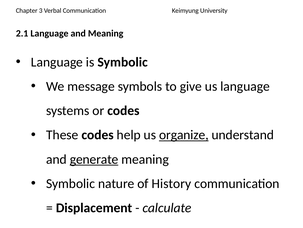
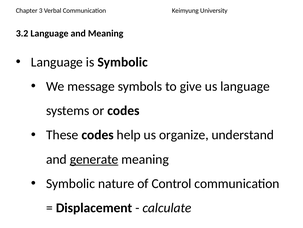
2.1: 2.1 -> 3.2
organize underline: present -> none
History: History -> Control
